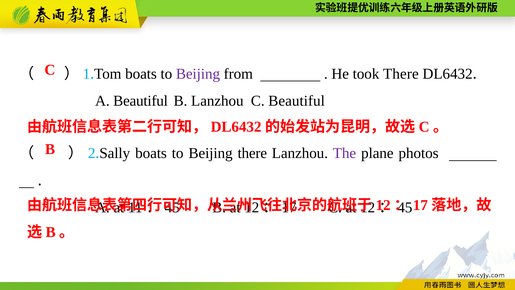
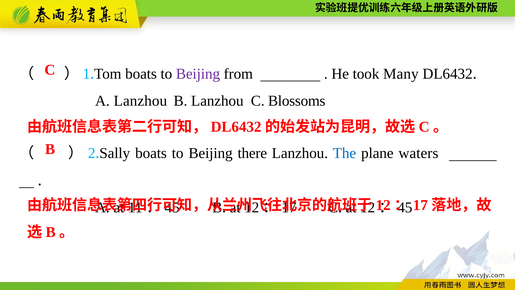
took There: There -> Many
A Beautiful: Beautiful -> Lanzhou
C Beautiful: Beautiful -> Blossoms
The colour: purple -> blue
photos: photos -> waters
